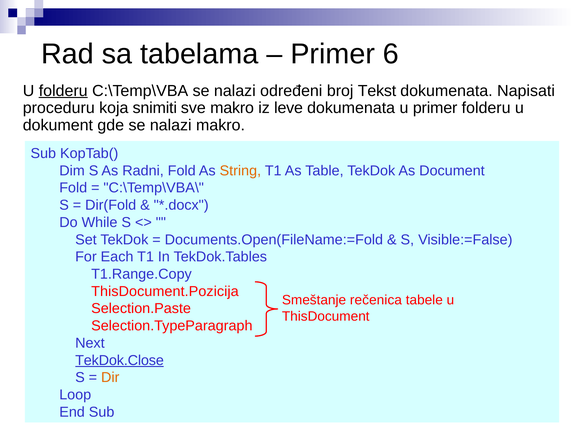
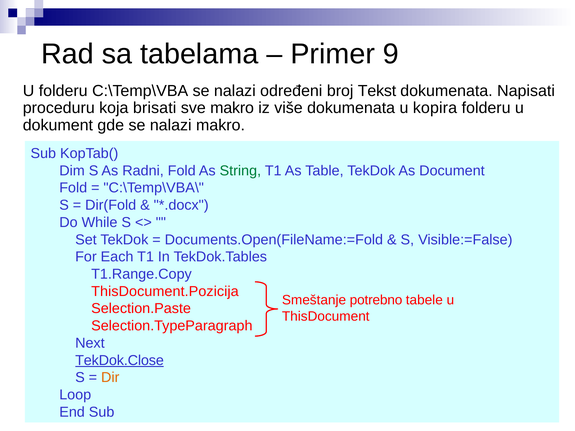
6: 6 -> 9
folderu at (63, 91) underline: present -> none
snimiti: snimiti -> brisati
leve: leve -> više
u primer: primer -> kopira
String colour: orange -> green
rečenica: rečenica -> potrebno
